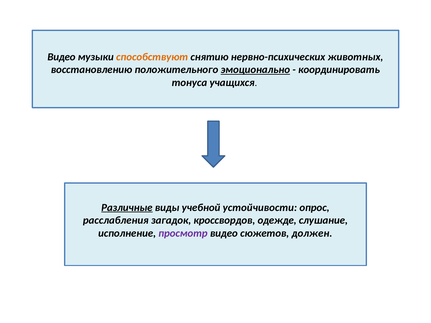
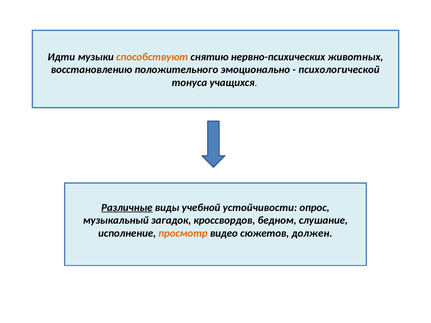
Видео at (61, 57): Видео -> Идти
эмоционально underline: present -> none
координировать: координировать -> психологической
расслабления: расслабления -> музыкальный
одежде: одежде -> бедном
просмотр colour: purple -> orange
